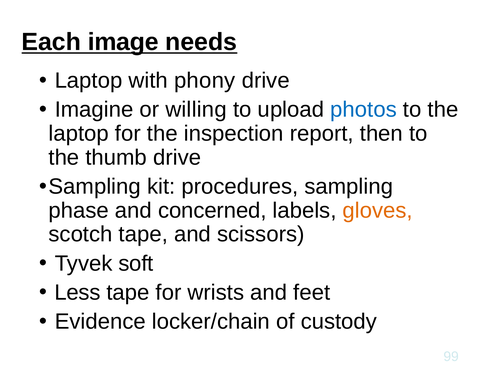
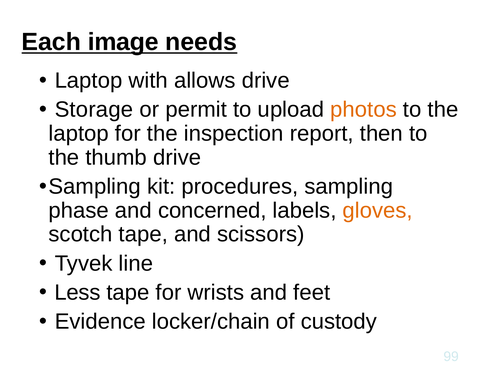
phony: phony -> allows
Imagine: Imagine -> Storage
willing: willing -> permit
photos colour: blue -> orange
soft: soft -> line
